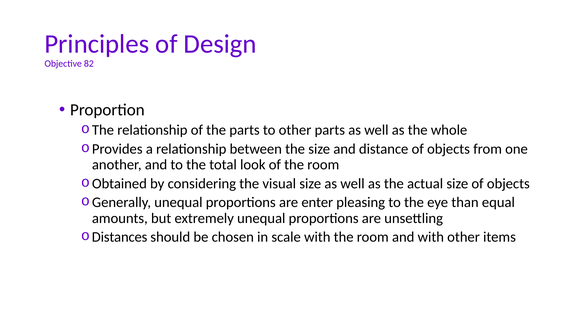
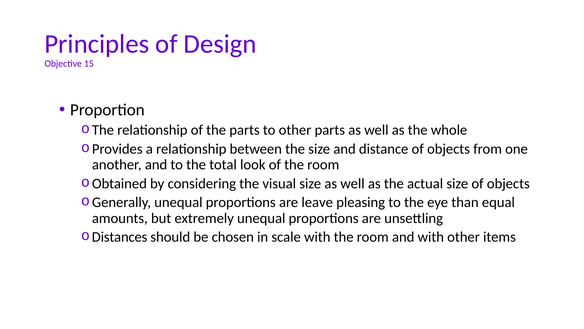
82: 82 -> 15
enter: enter -> leave
